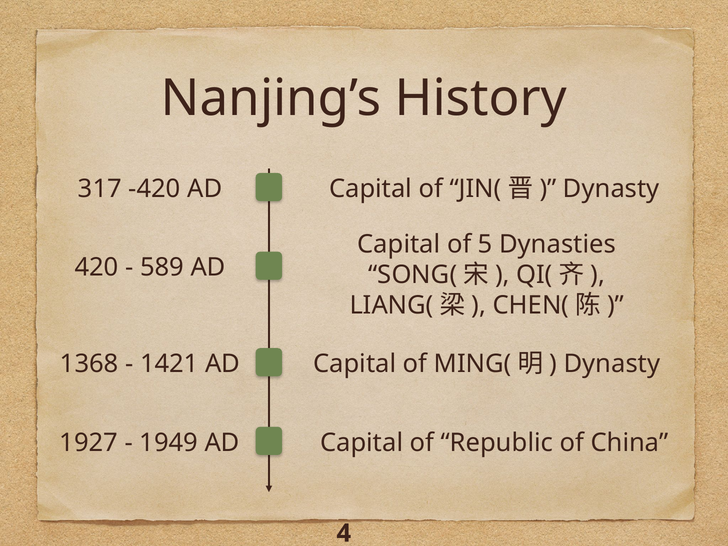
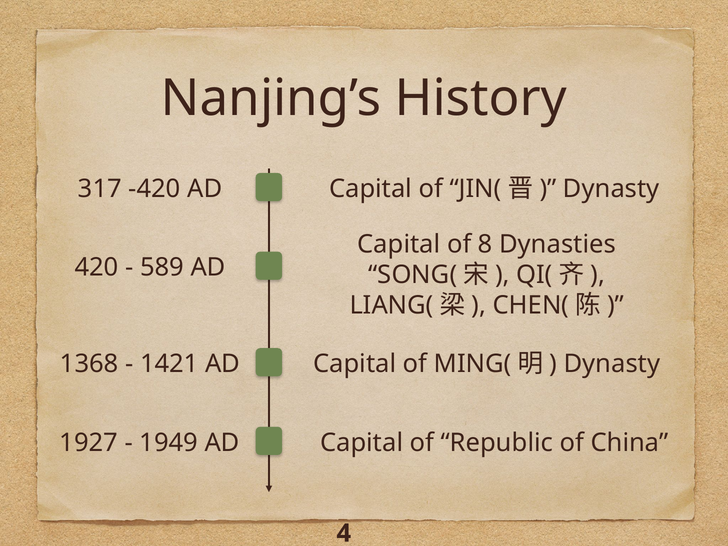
5: 5 -> 8
